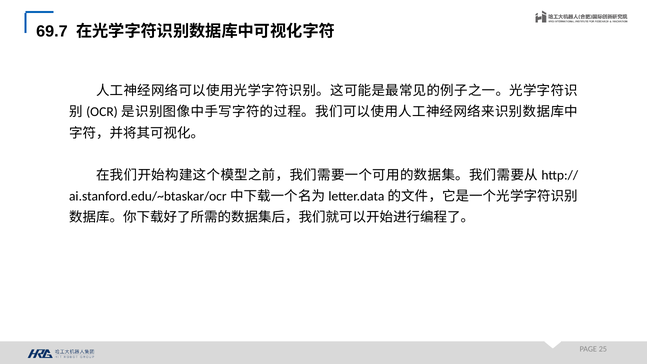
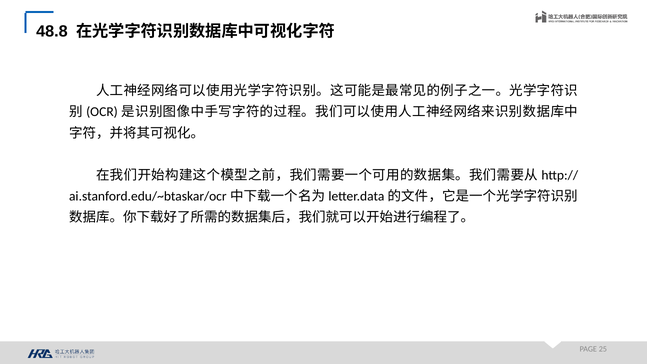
69.7: 69.7 -> 48.8
